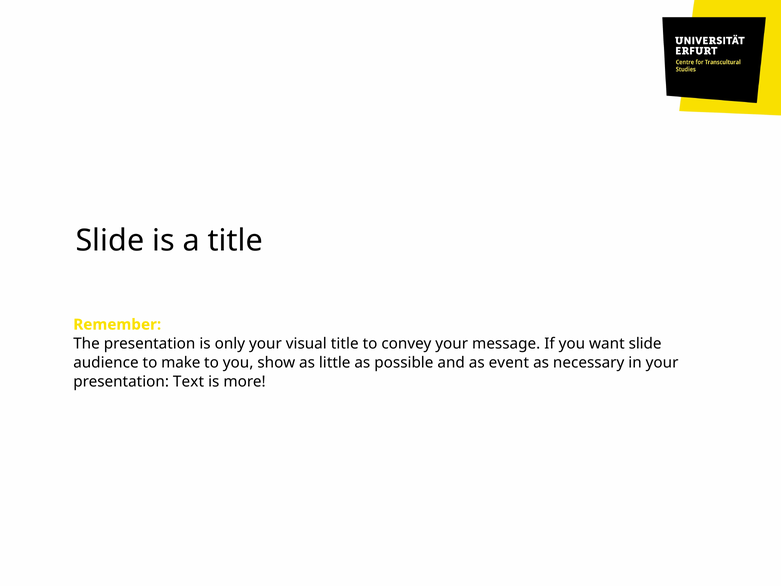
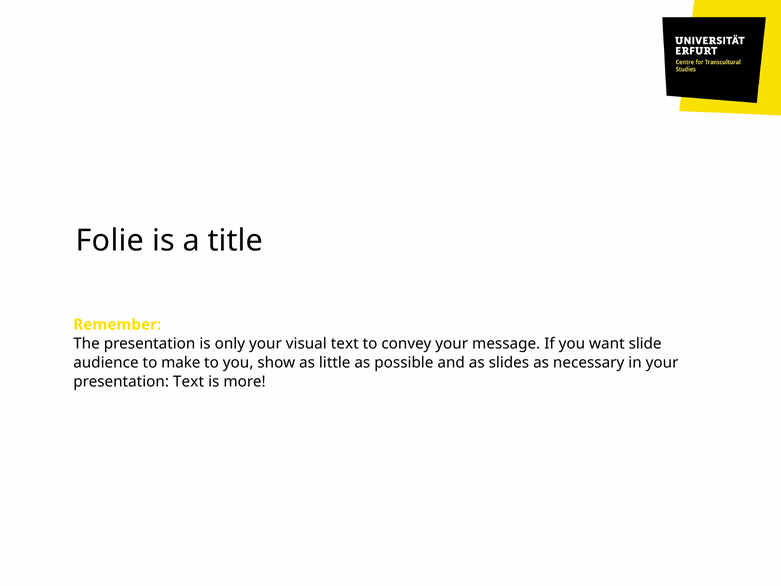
Slide at (110, 241): Slide -> Folie
visual title: title -> text
event: event -> slides
